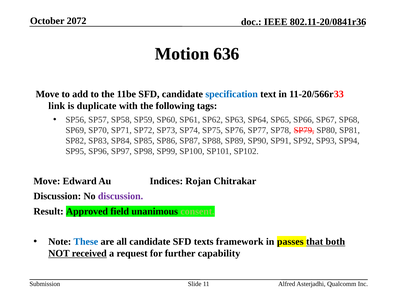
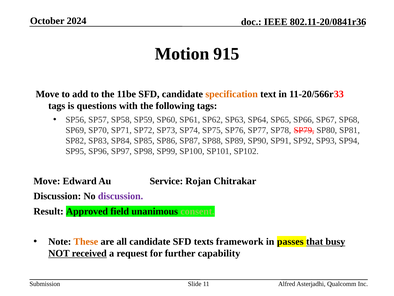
2072: 2072 -> 2024
636: 636 -> 915
specification colour: blue -> orange
link at (57, 106): link -> tags
duplicate: duplicate -> questions
Indices: Indices -> Service
These colour: blue -> orange
both: both -> busy
